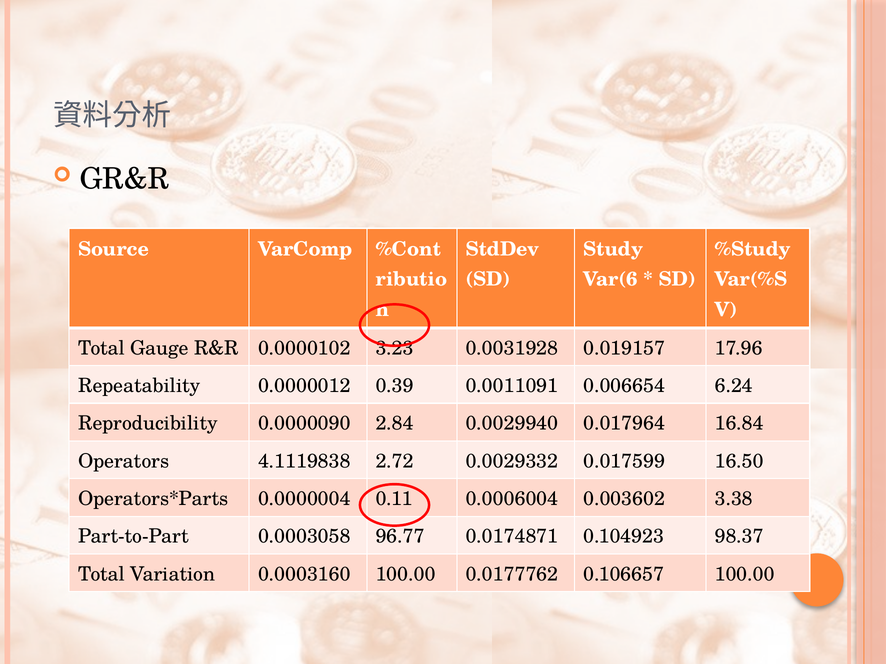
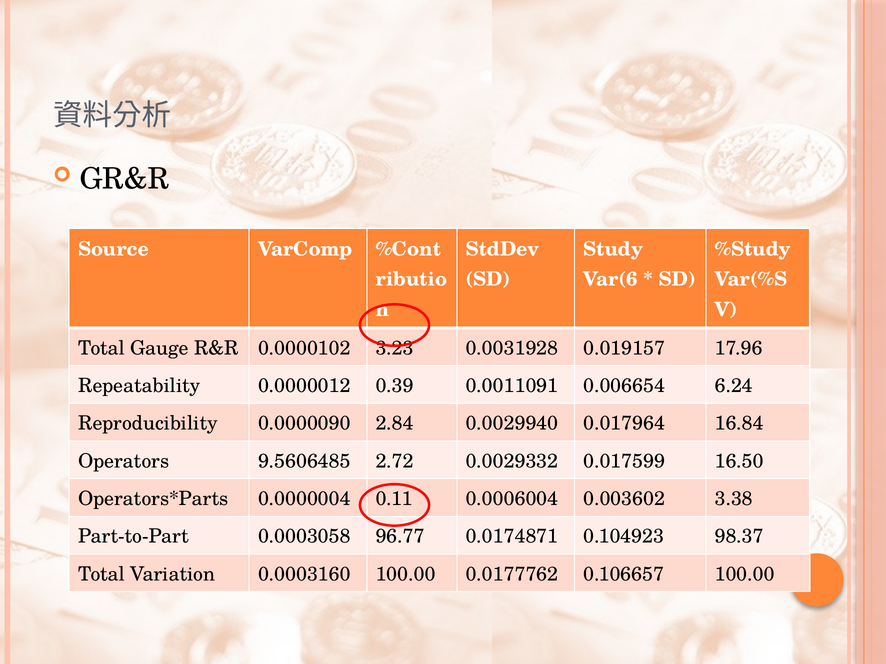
4.1119838: 4.1119838 -> 9.5606485
